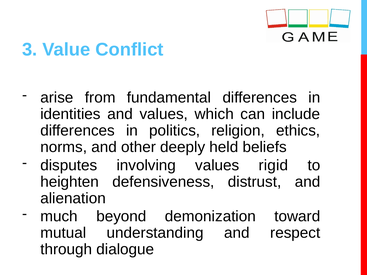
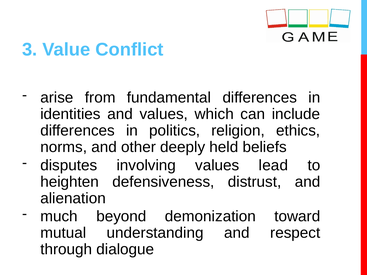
rigid: rigid -> lead
